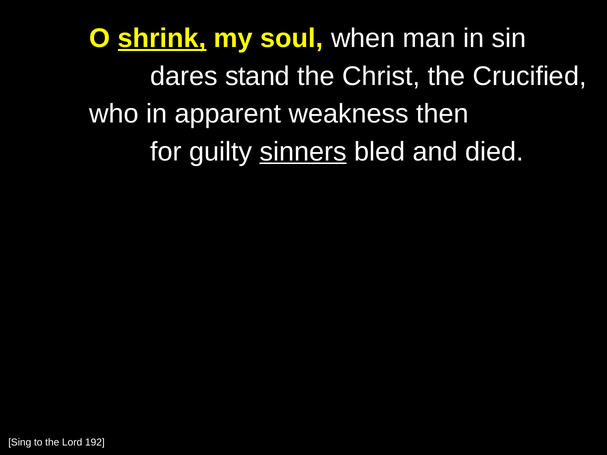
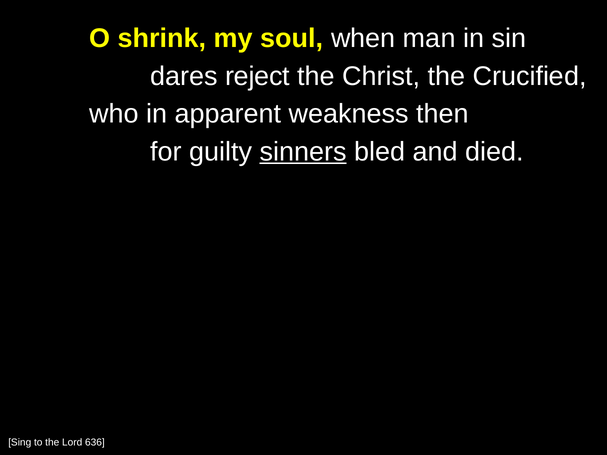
shrink underline: present -> none
stand: stand -> reject
192: 192 -> 636
